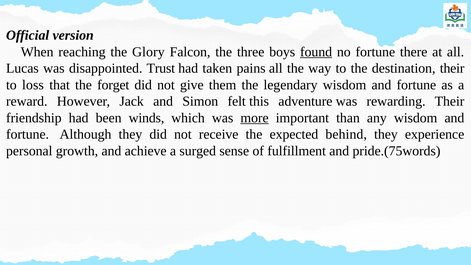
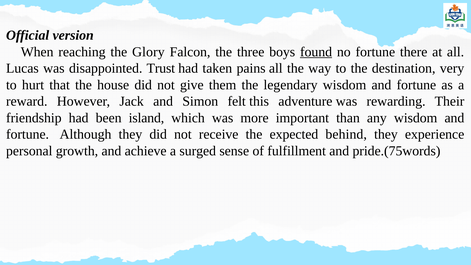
destination their: their -> very
loss: loss -> hurt
forget: forget -> house
winds: winds -> island
more underline: present -> none
